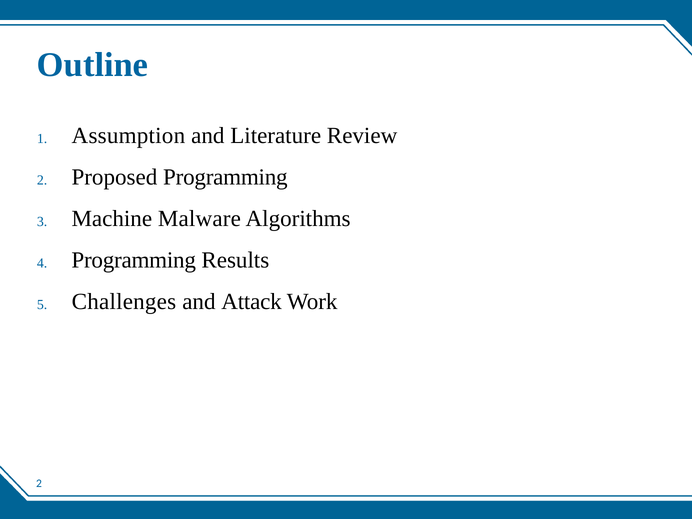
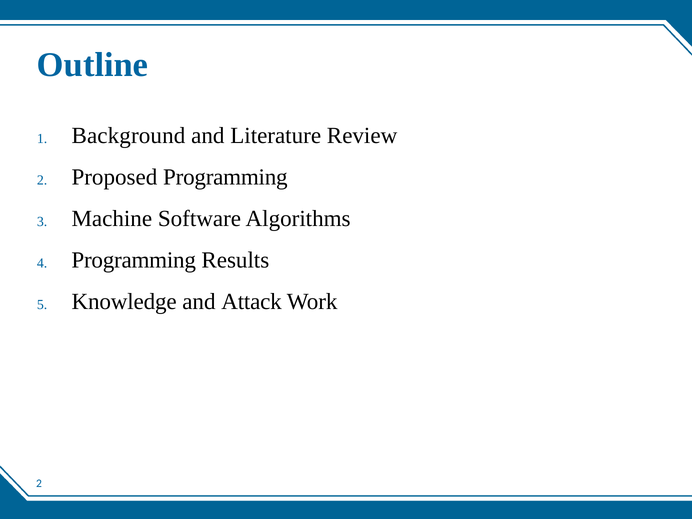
Assumption: Assumption -> Background
Malware: Malware -> Software
Challenges: Challenges -> Knowledge
